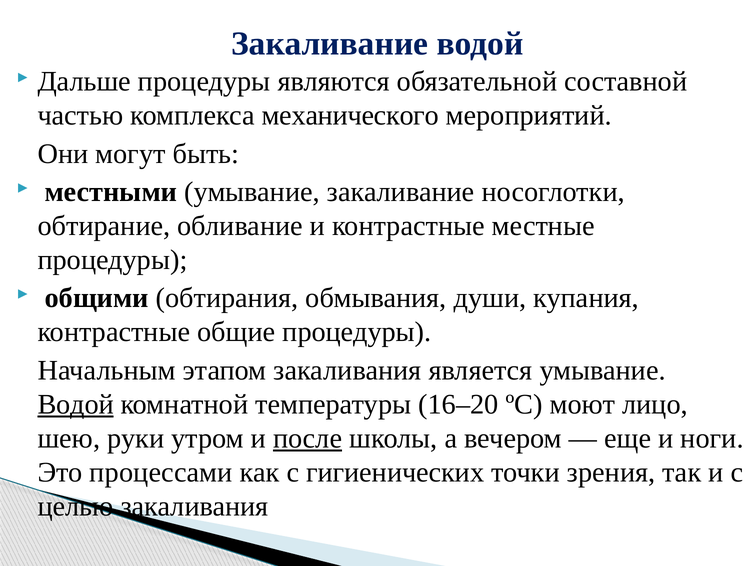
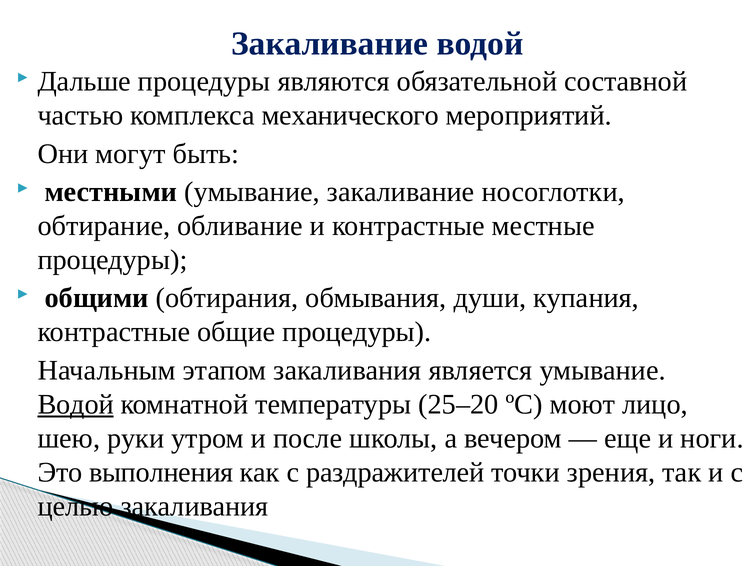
16–20: 16–20 -> 25–20
после underline: present -> none
процессами: процессами -> выполнения
гигиенических: гигиенических -> раздражителей
